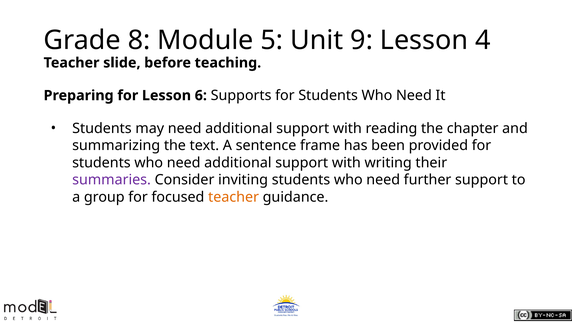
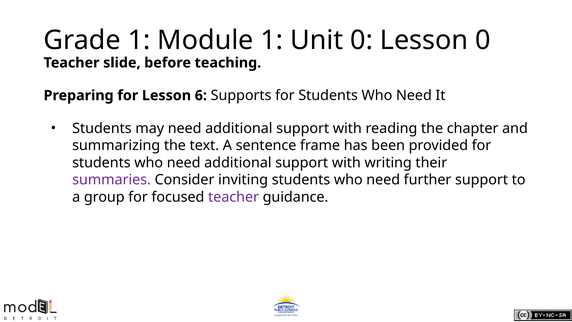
Grade 8: 8 -> 1
Module 5: 5 -> 1
Unit 9: 9 -> 0
Lesson 4: 4 -> 0
teacher at (234, 197) colour: orange -> purple
